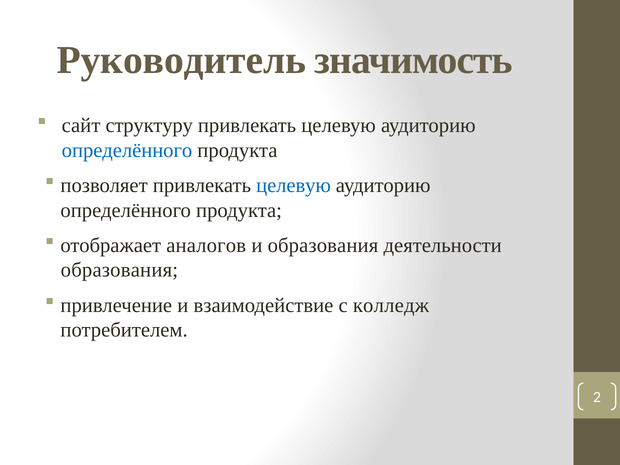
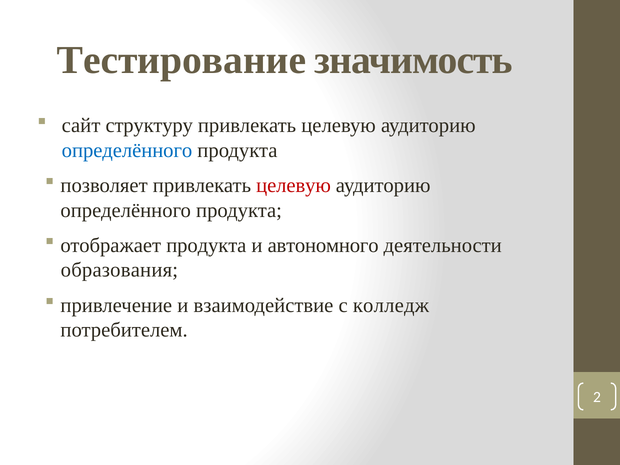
Руководитель: Руководитель -> Тестирование
целевую at (294, 185) colour: blue -> red
отображает аналогов: аналогов -> продукта
и образования: образования -> автономного
